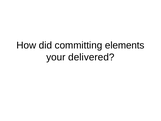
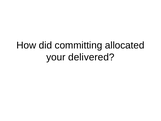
elements: elements -> allocated
